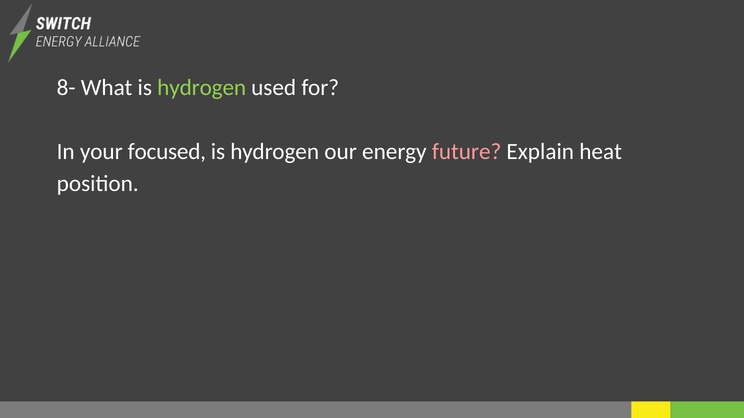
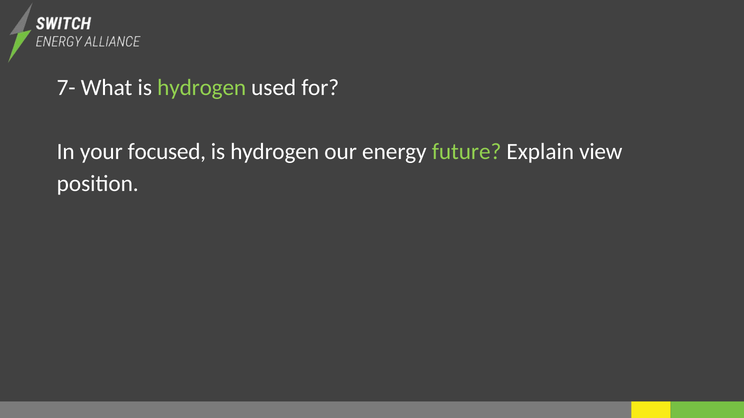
8-: 8- -> 7-
future colour: pink -> light green
heat: heat -> view
